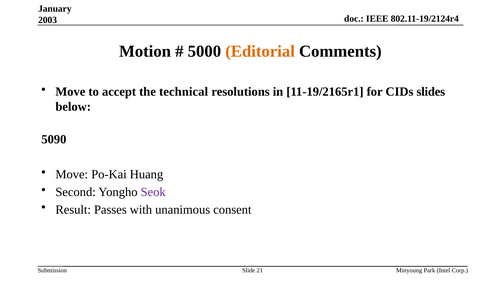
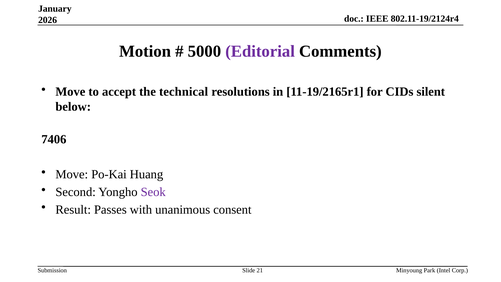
2003: 2003 -> 2026
Editorial colour: orange -> purple
slides: slides -> silent
5090: 5090 -> 7406
